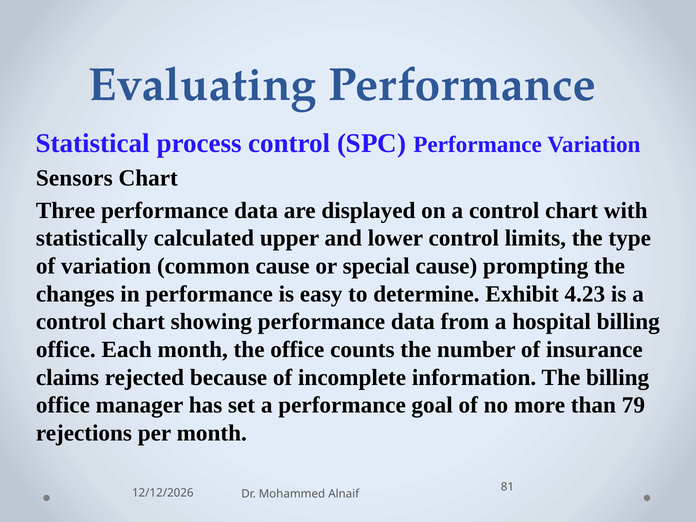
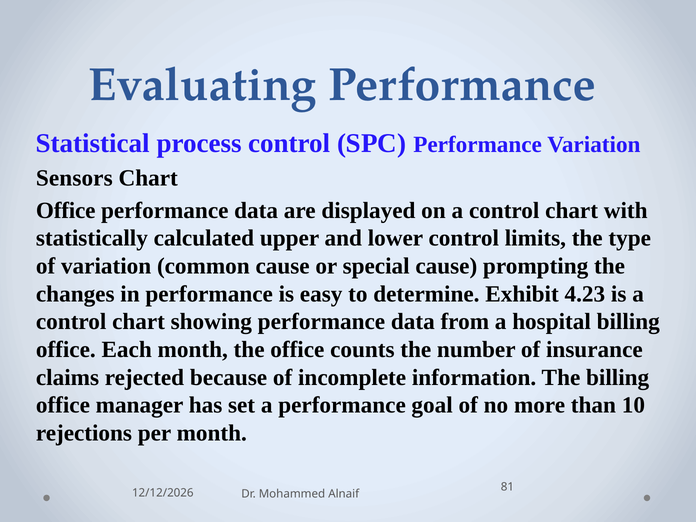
Three at (66, 210): Three -> Office
79: 79 -> 10
